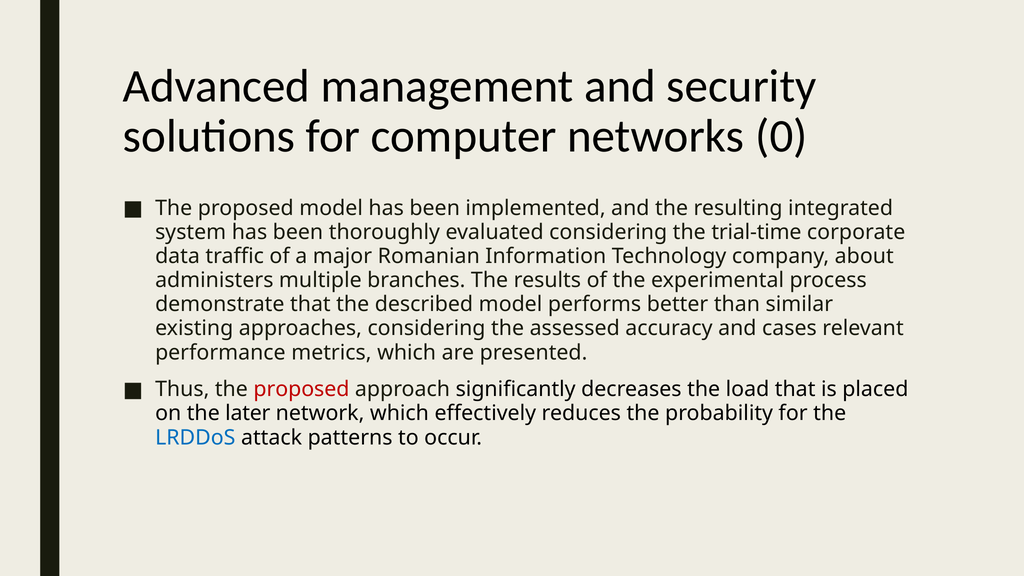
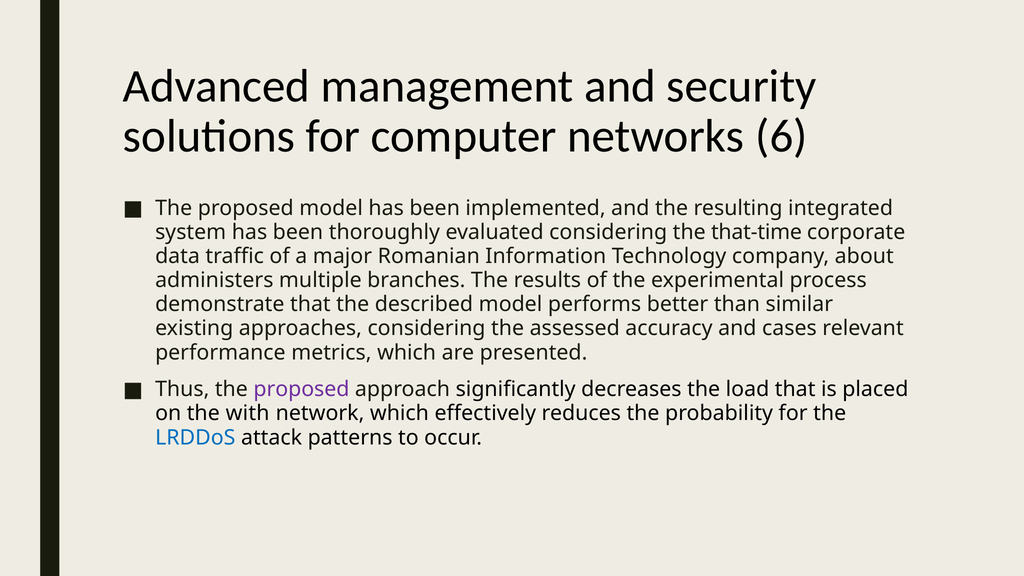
0: 0 -> 6
trial-time: trial-time -> that-time
proposed at (301, 389) colour: red -> purple
later: later -> with
